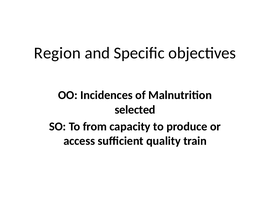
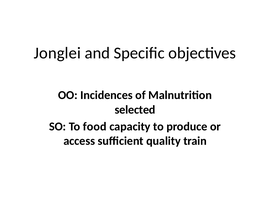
Region: Region -> Jonglei
from: from -> food
